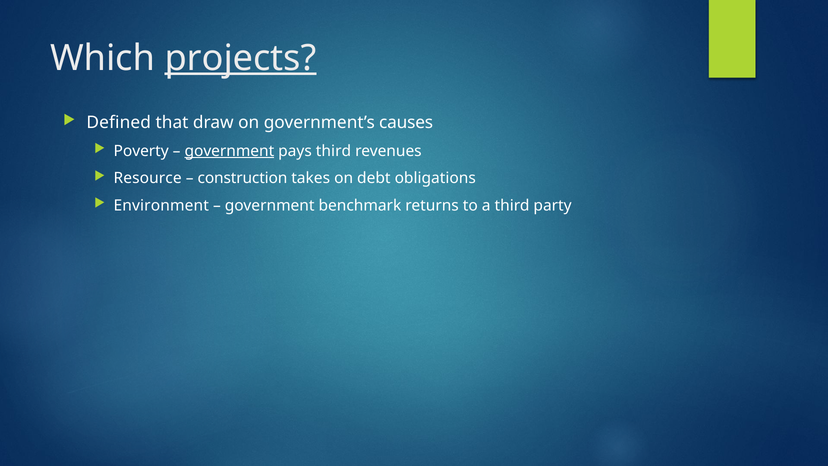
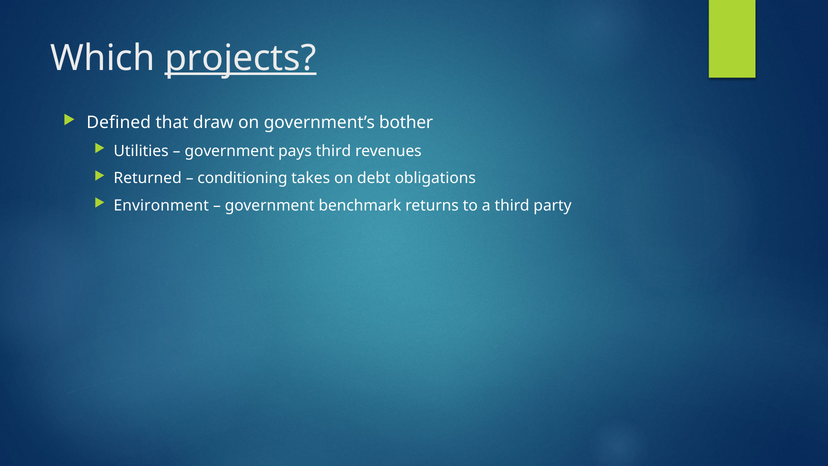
causes: causes -> bother
Poverty: Poverty -> Utilities
government at (229, 151) underline: present -> none
Resource: Resource -> Returned
construction: construction -> conditioning
